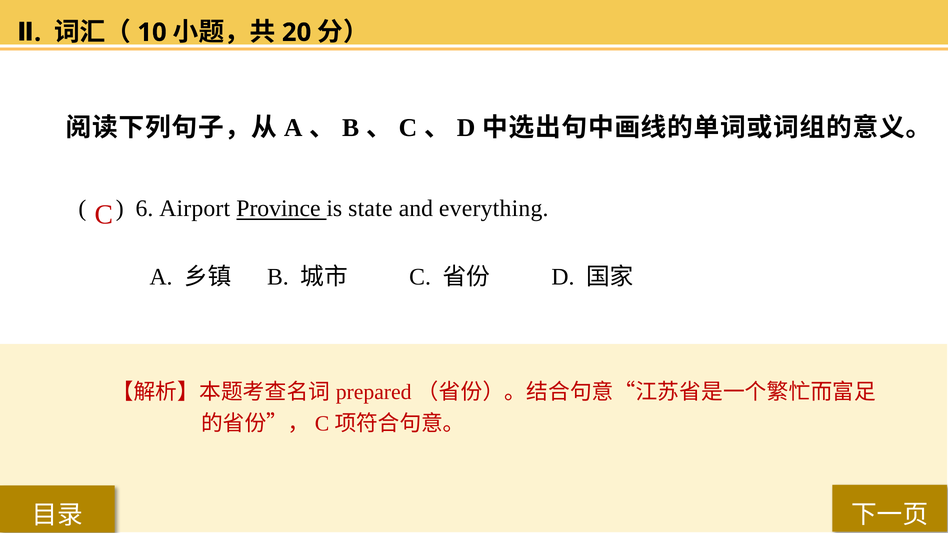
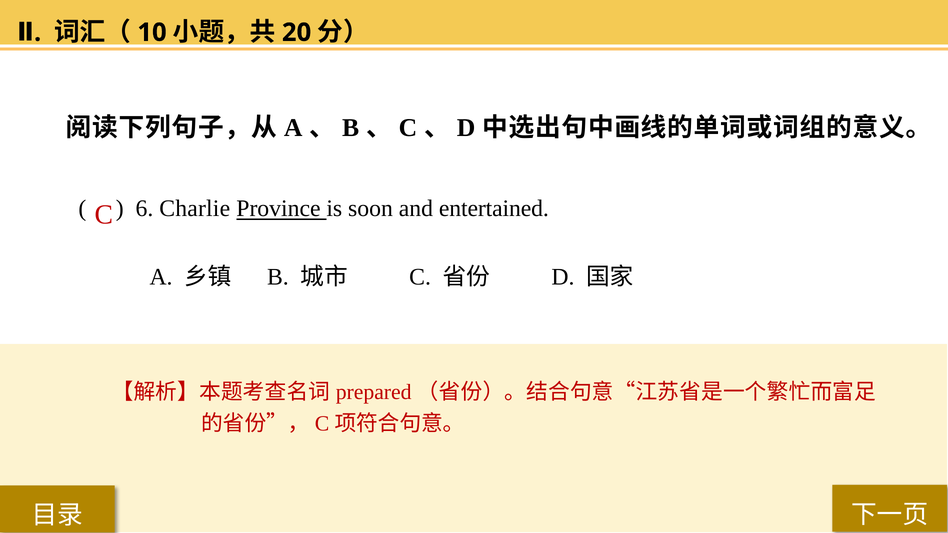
Airport: Airport -> Charlie
state: state -> soon
everything: everything -> entertained
